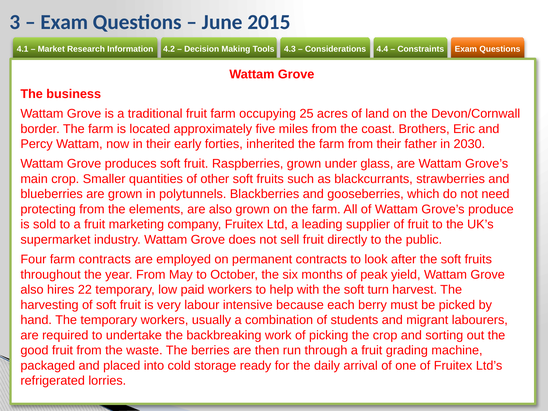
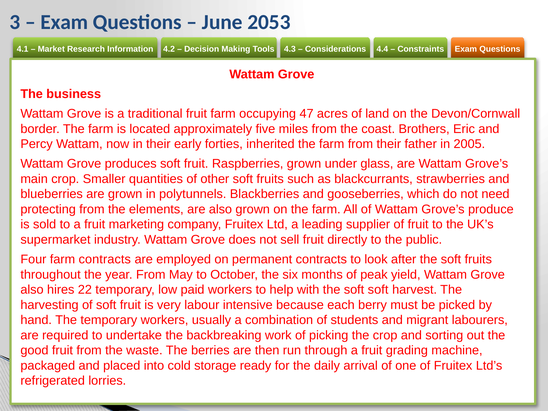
2015: 2015 -> 2053
25: 25 -> 47
2030: 2030 -> 2005
soft turn: turn -> soft
